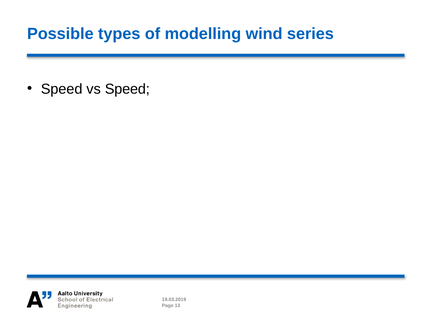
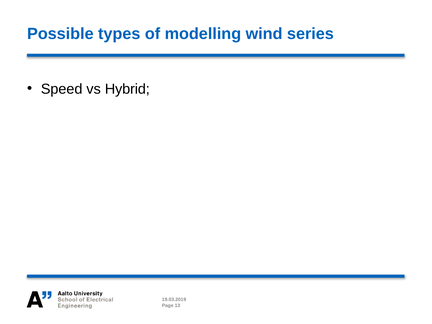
vs Speed: Speed -> Hybrid
